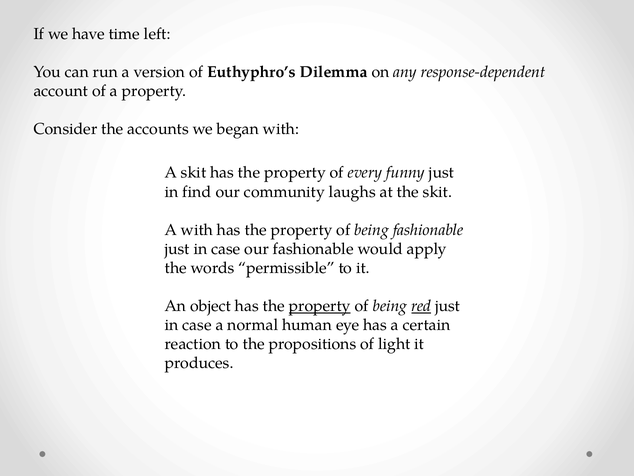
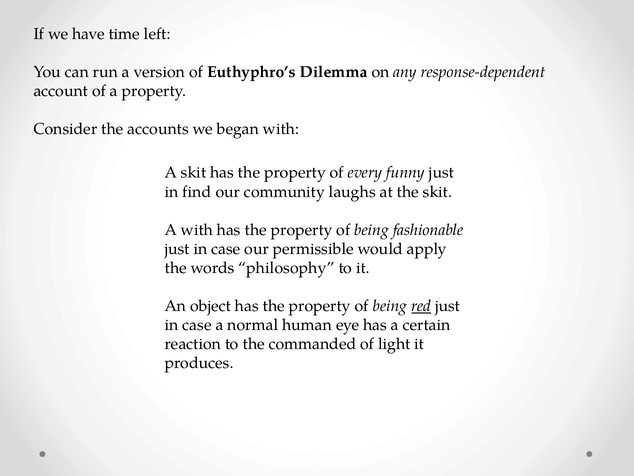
our fashionable: fashionable -> permissible
permissible: permissible -> philosophy
property at (320, 306) underline: present -> none
propositions: propositions -> commanded
